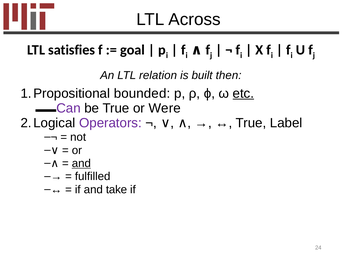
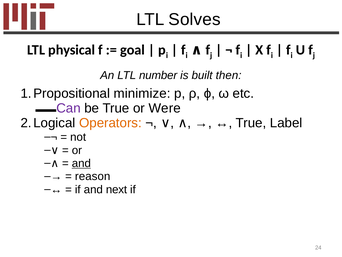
Across: Across -> Solves
satisfies: satisfies -> physical
relation: relation -> number
bounded: bounded -> minimize
etc underline: present -> none
Operators colour: purple -> orange
fulfilled: fulfilled -> reason
take: take -> next
